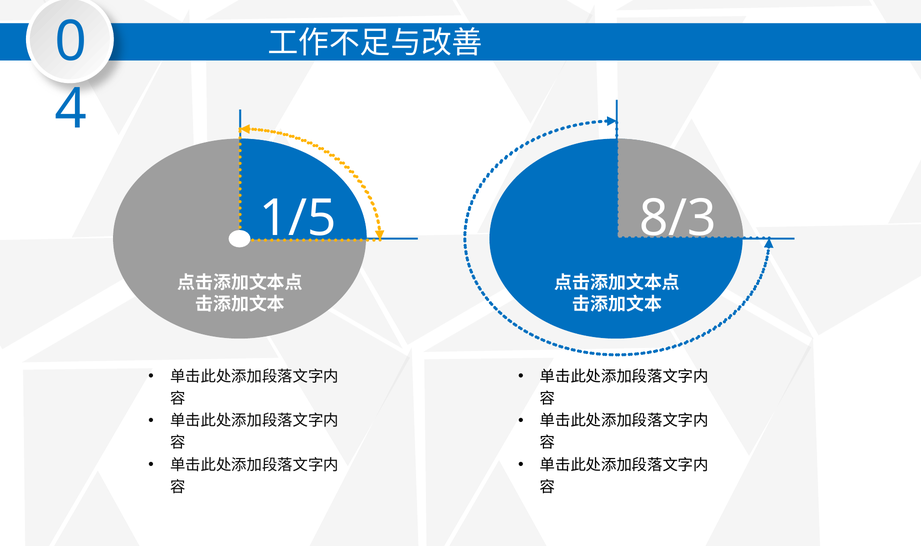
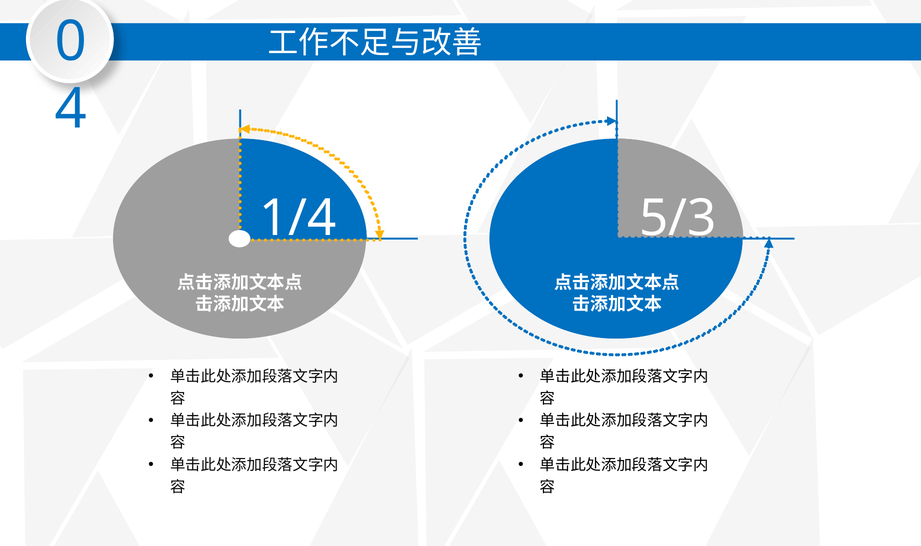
1/5: 1/5 -> 1/4
8/3: 8/3 -> 5/3
